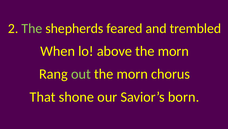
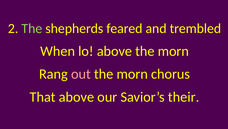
out colour: light green -> pink
That shone: shone -> above
born: born -> their
